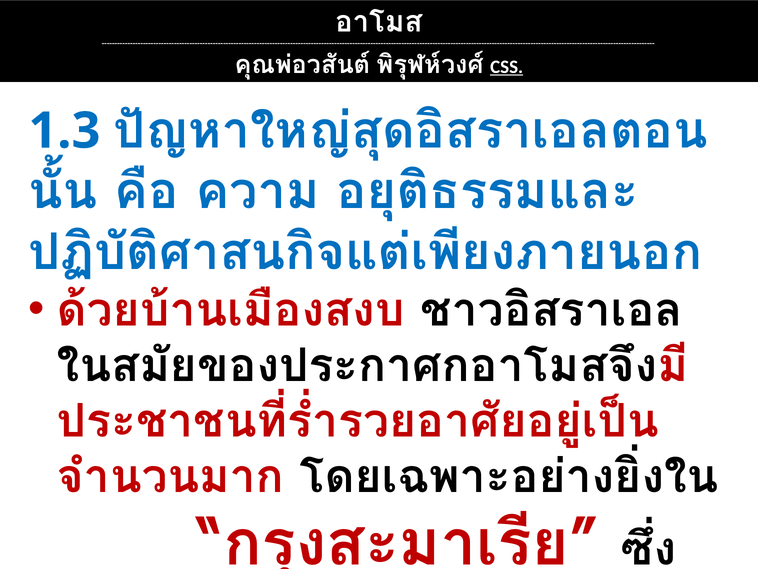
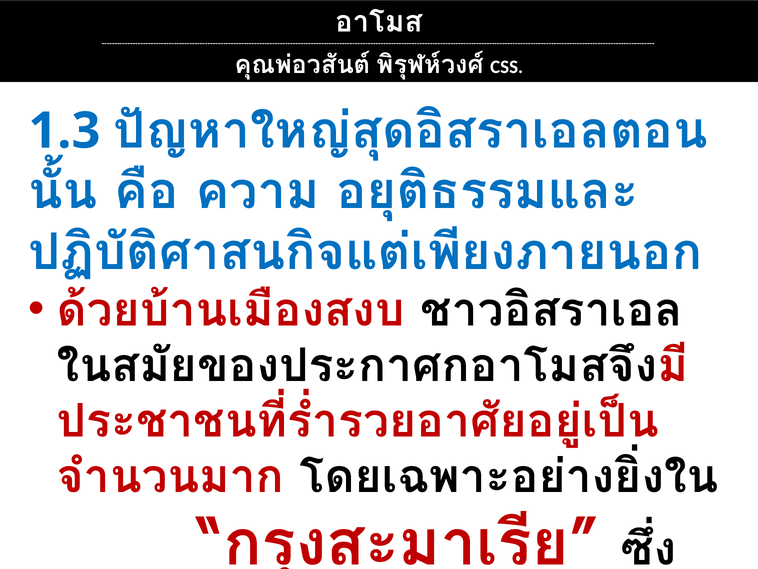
CSS underline: present -> none
